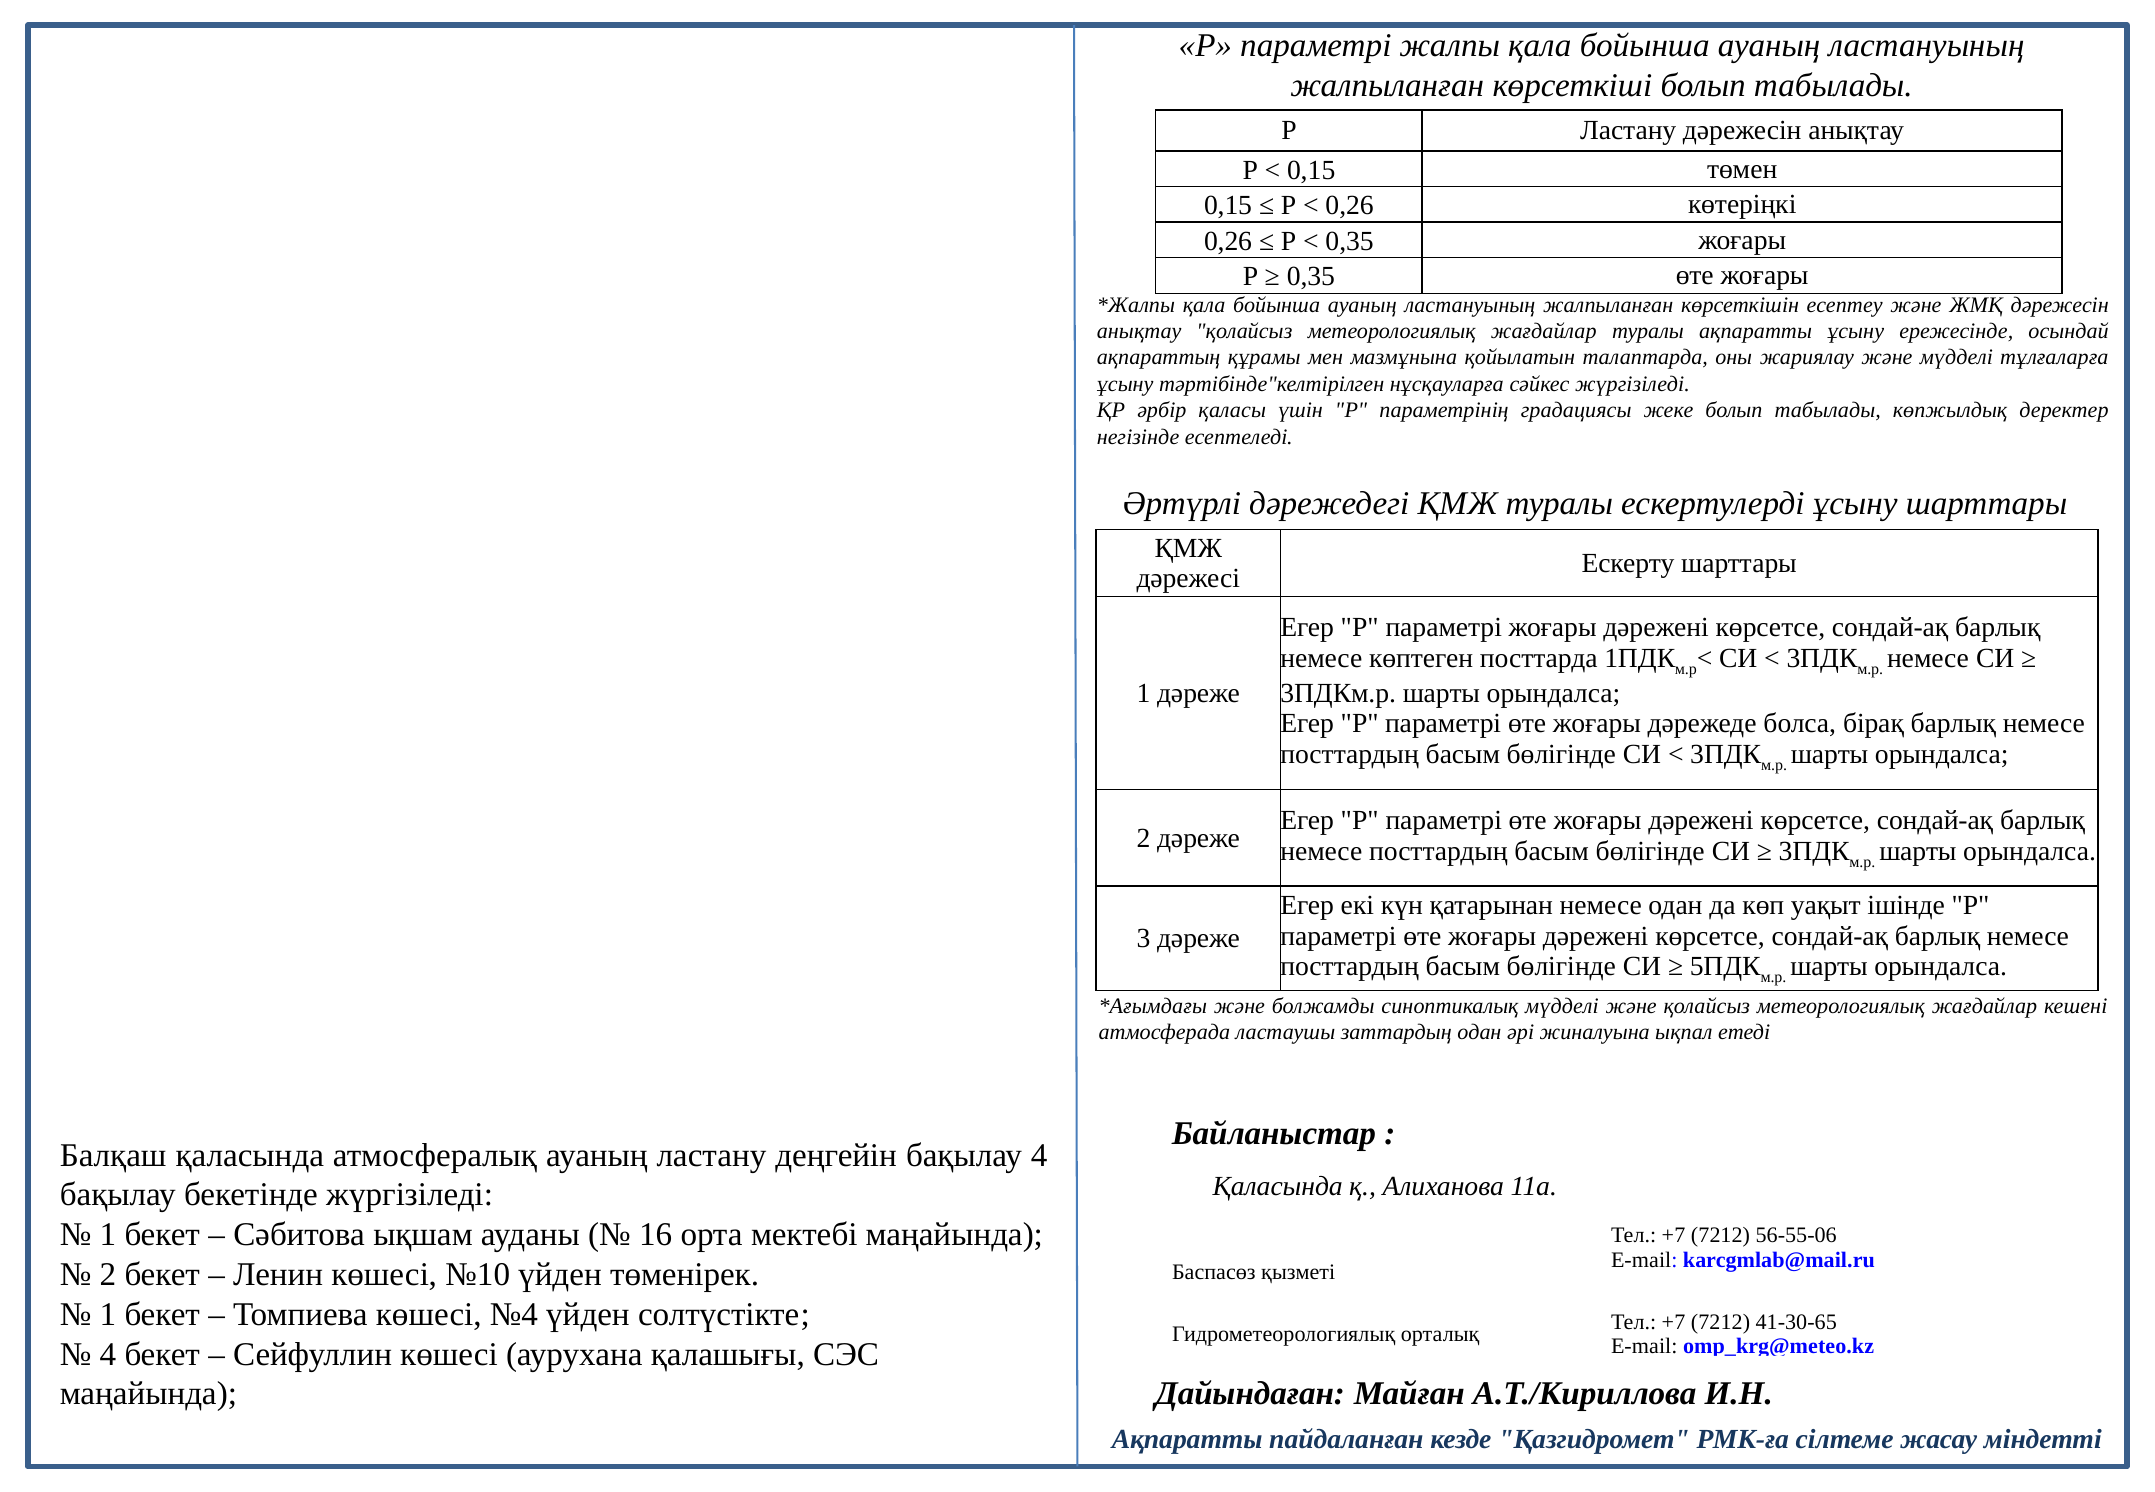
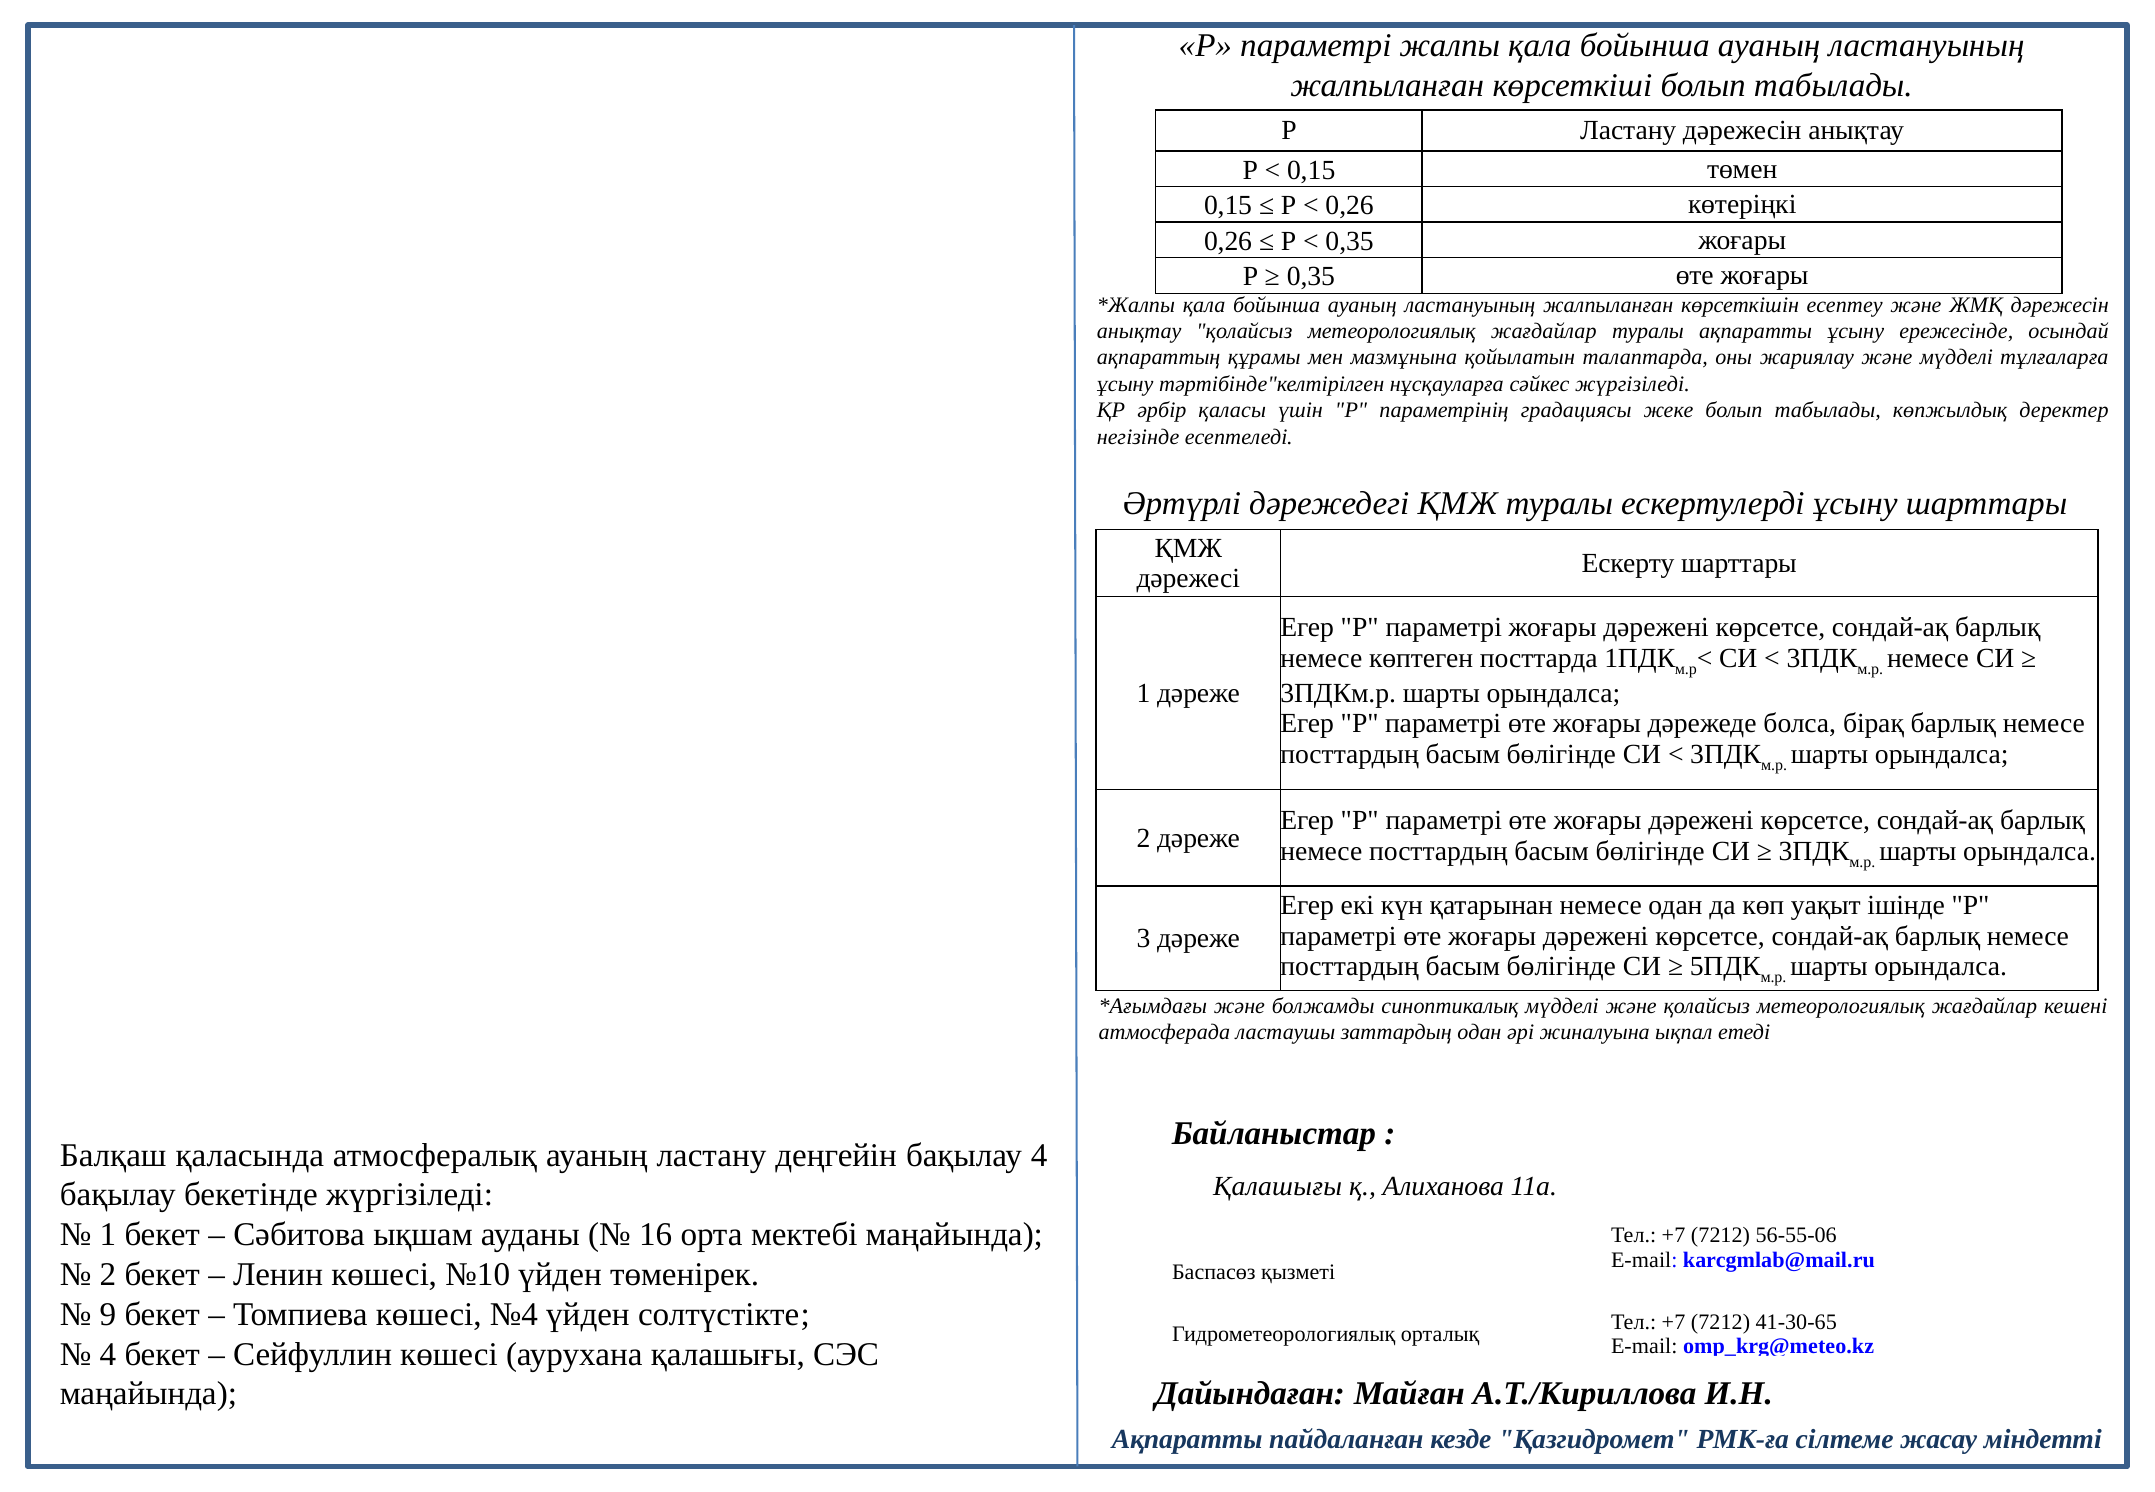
Қаласында at (1278, 1186): Қаласында -> Қалашығы
1 at (108, 1314): 1 -> 9
